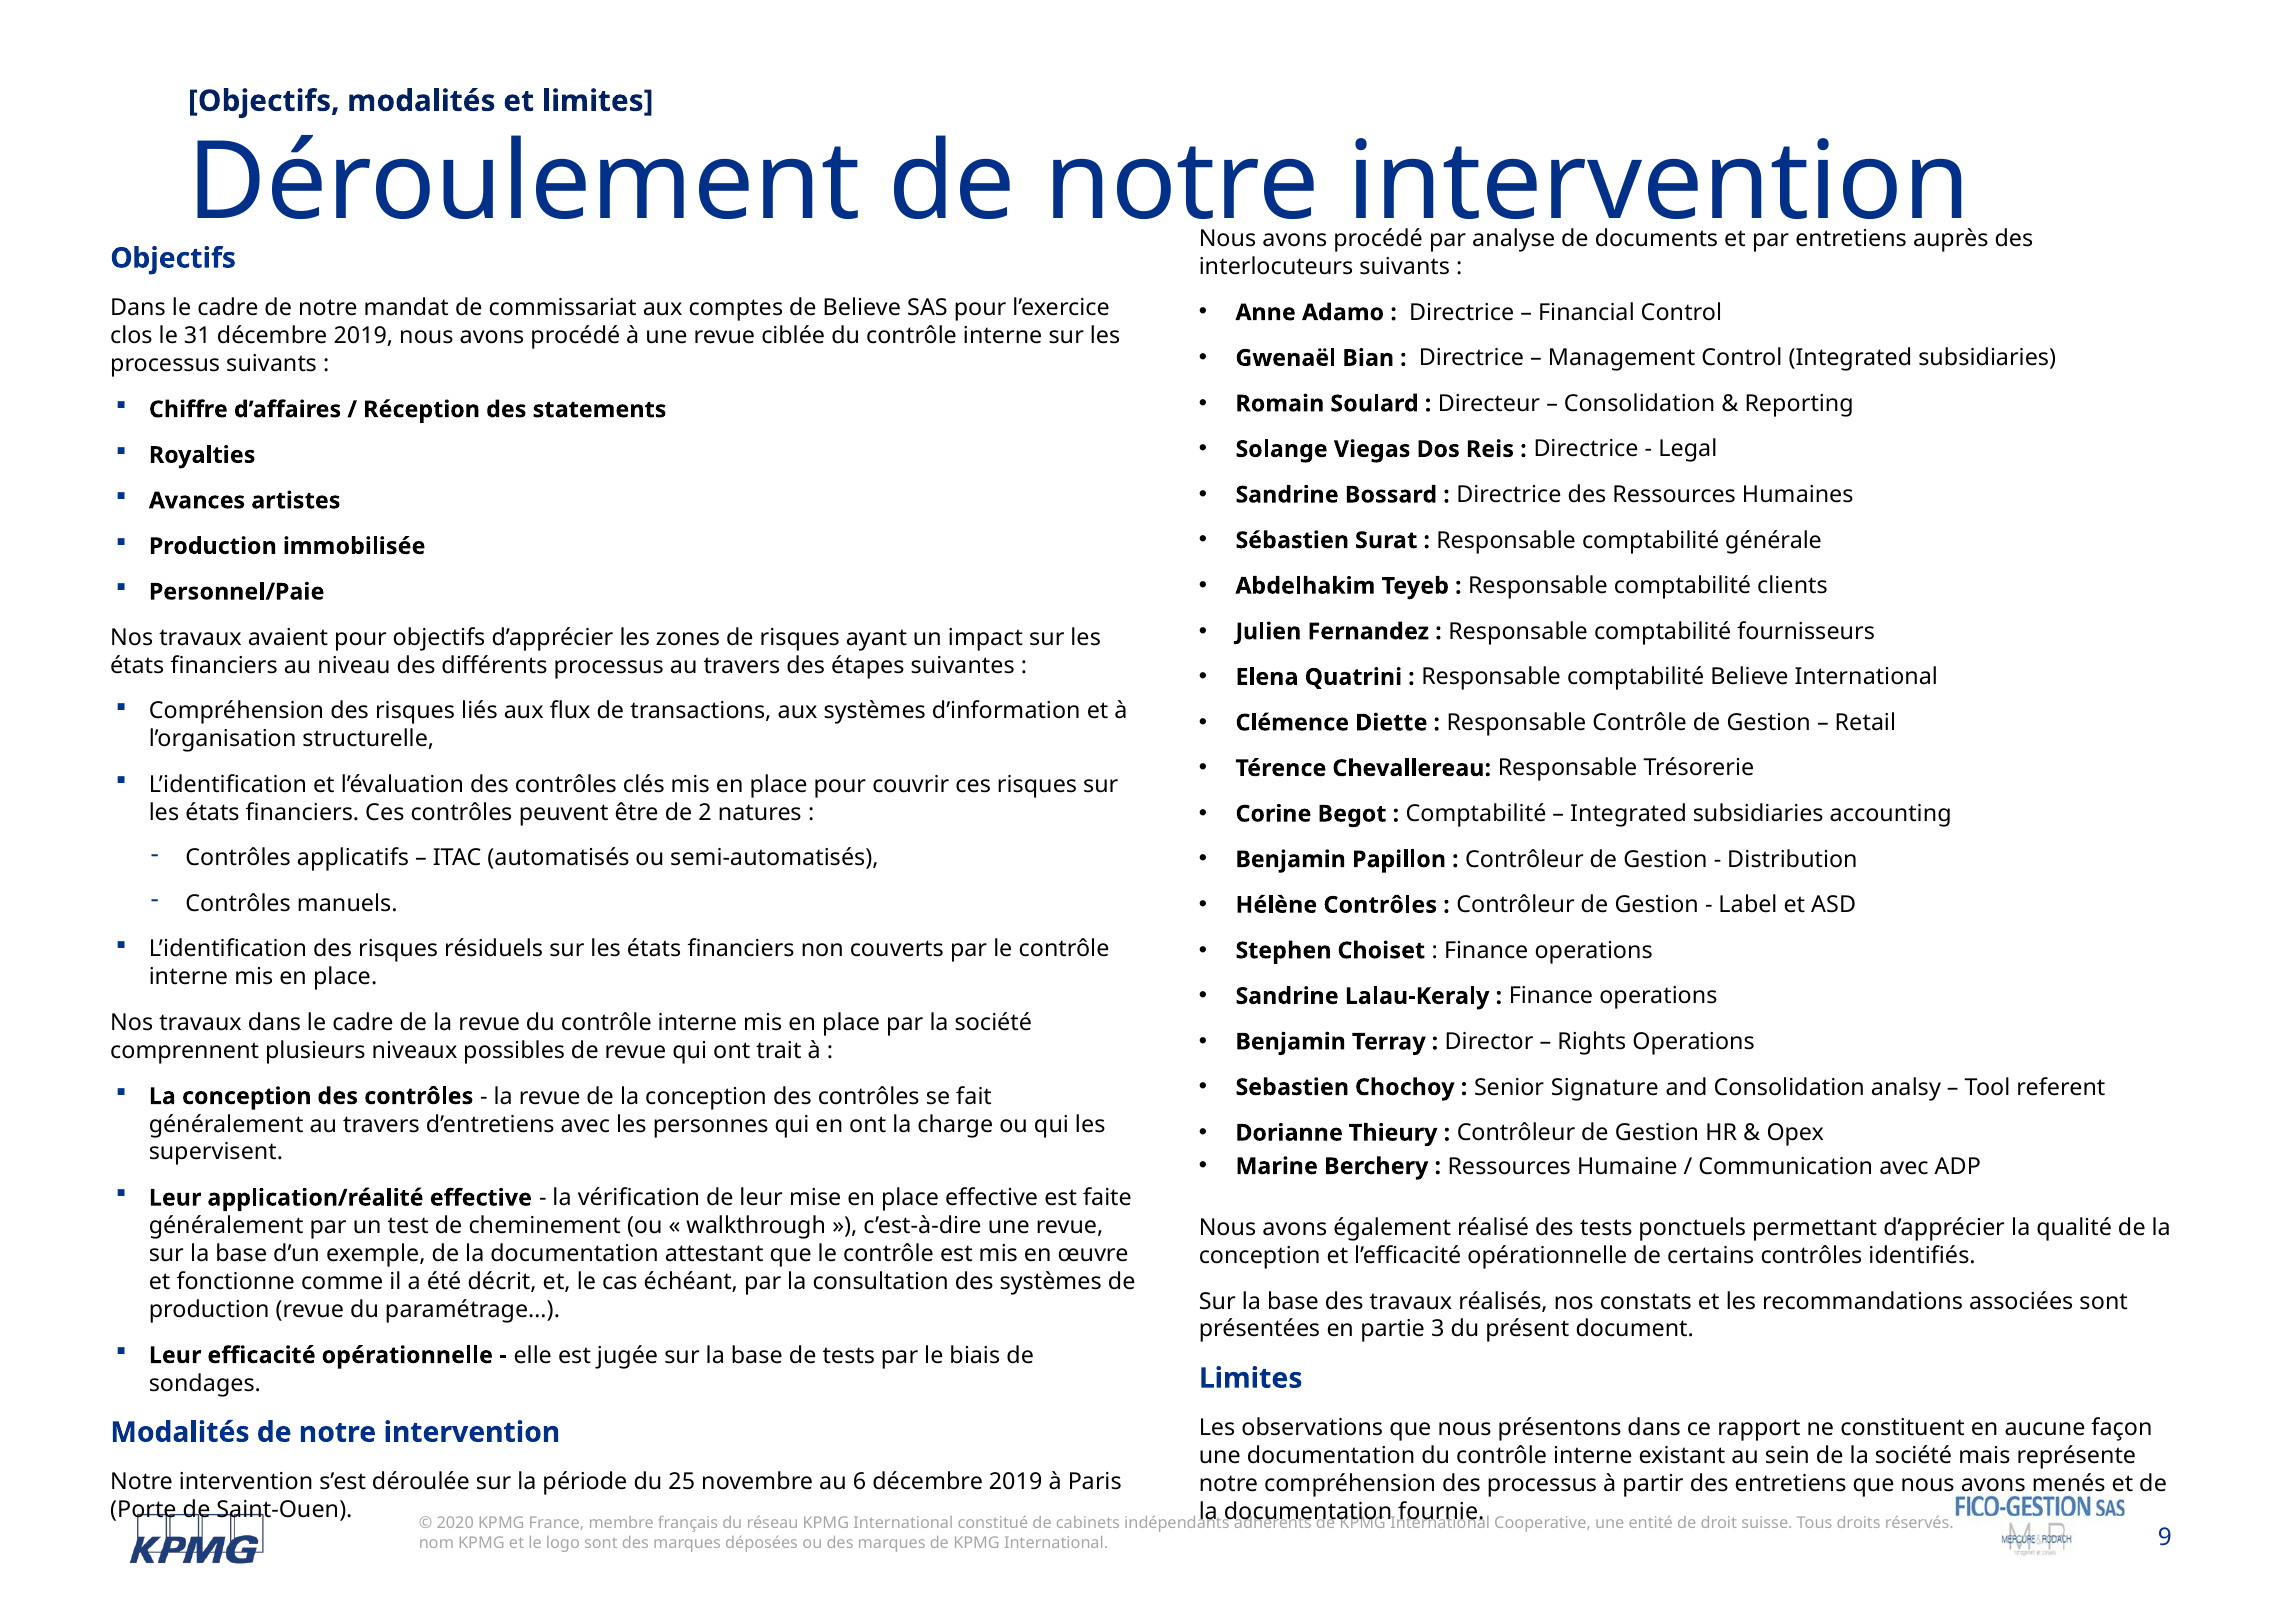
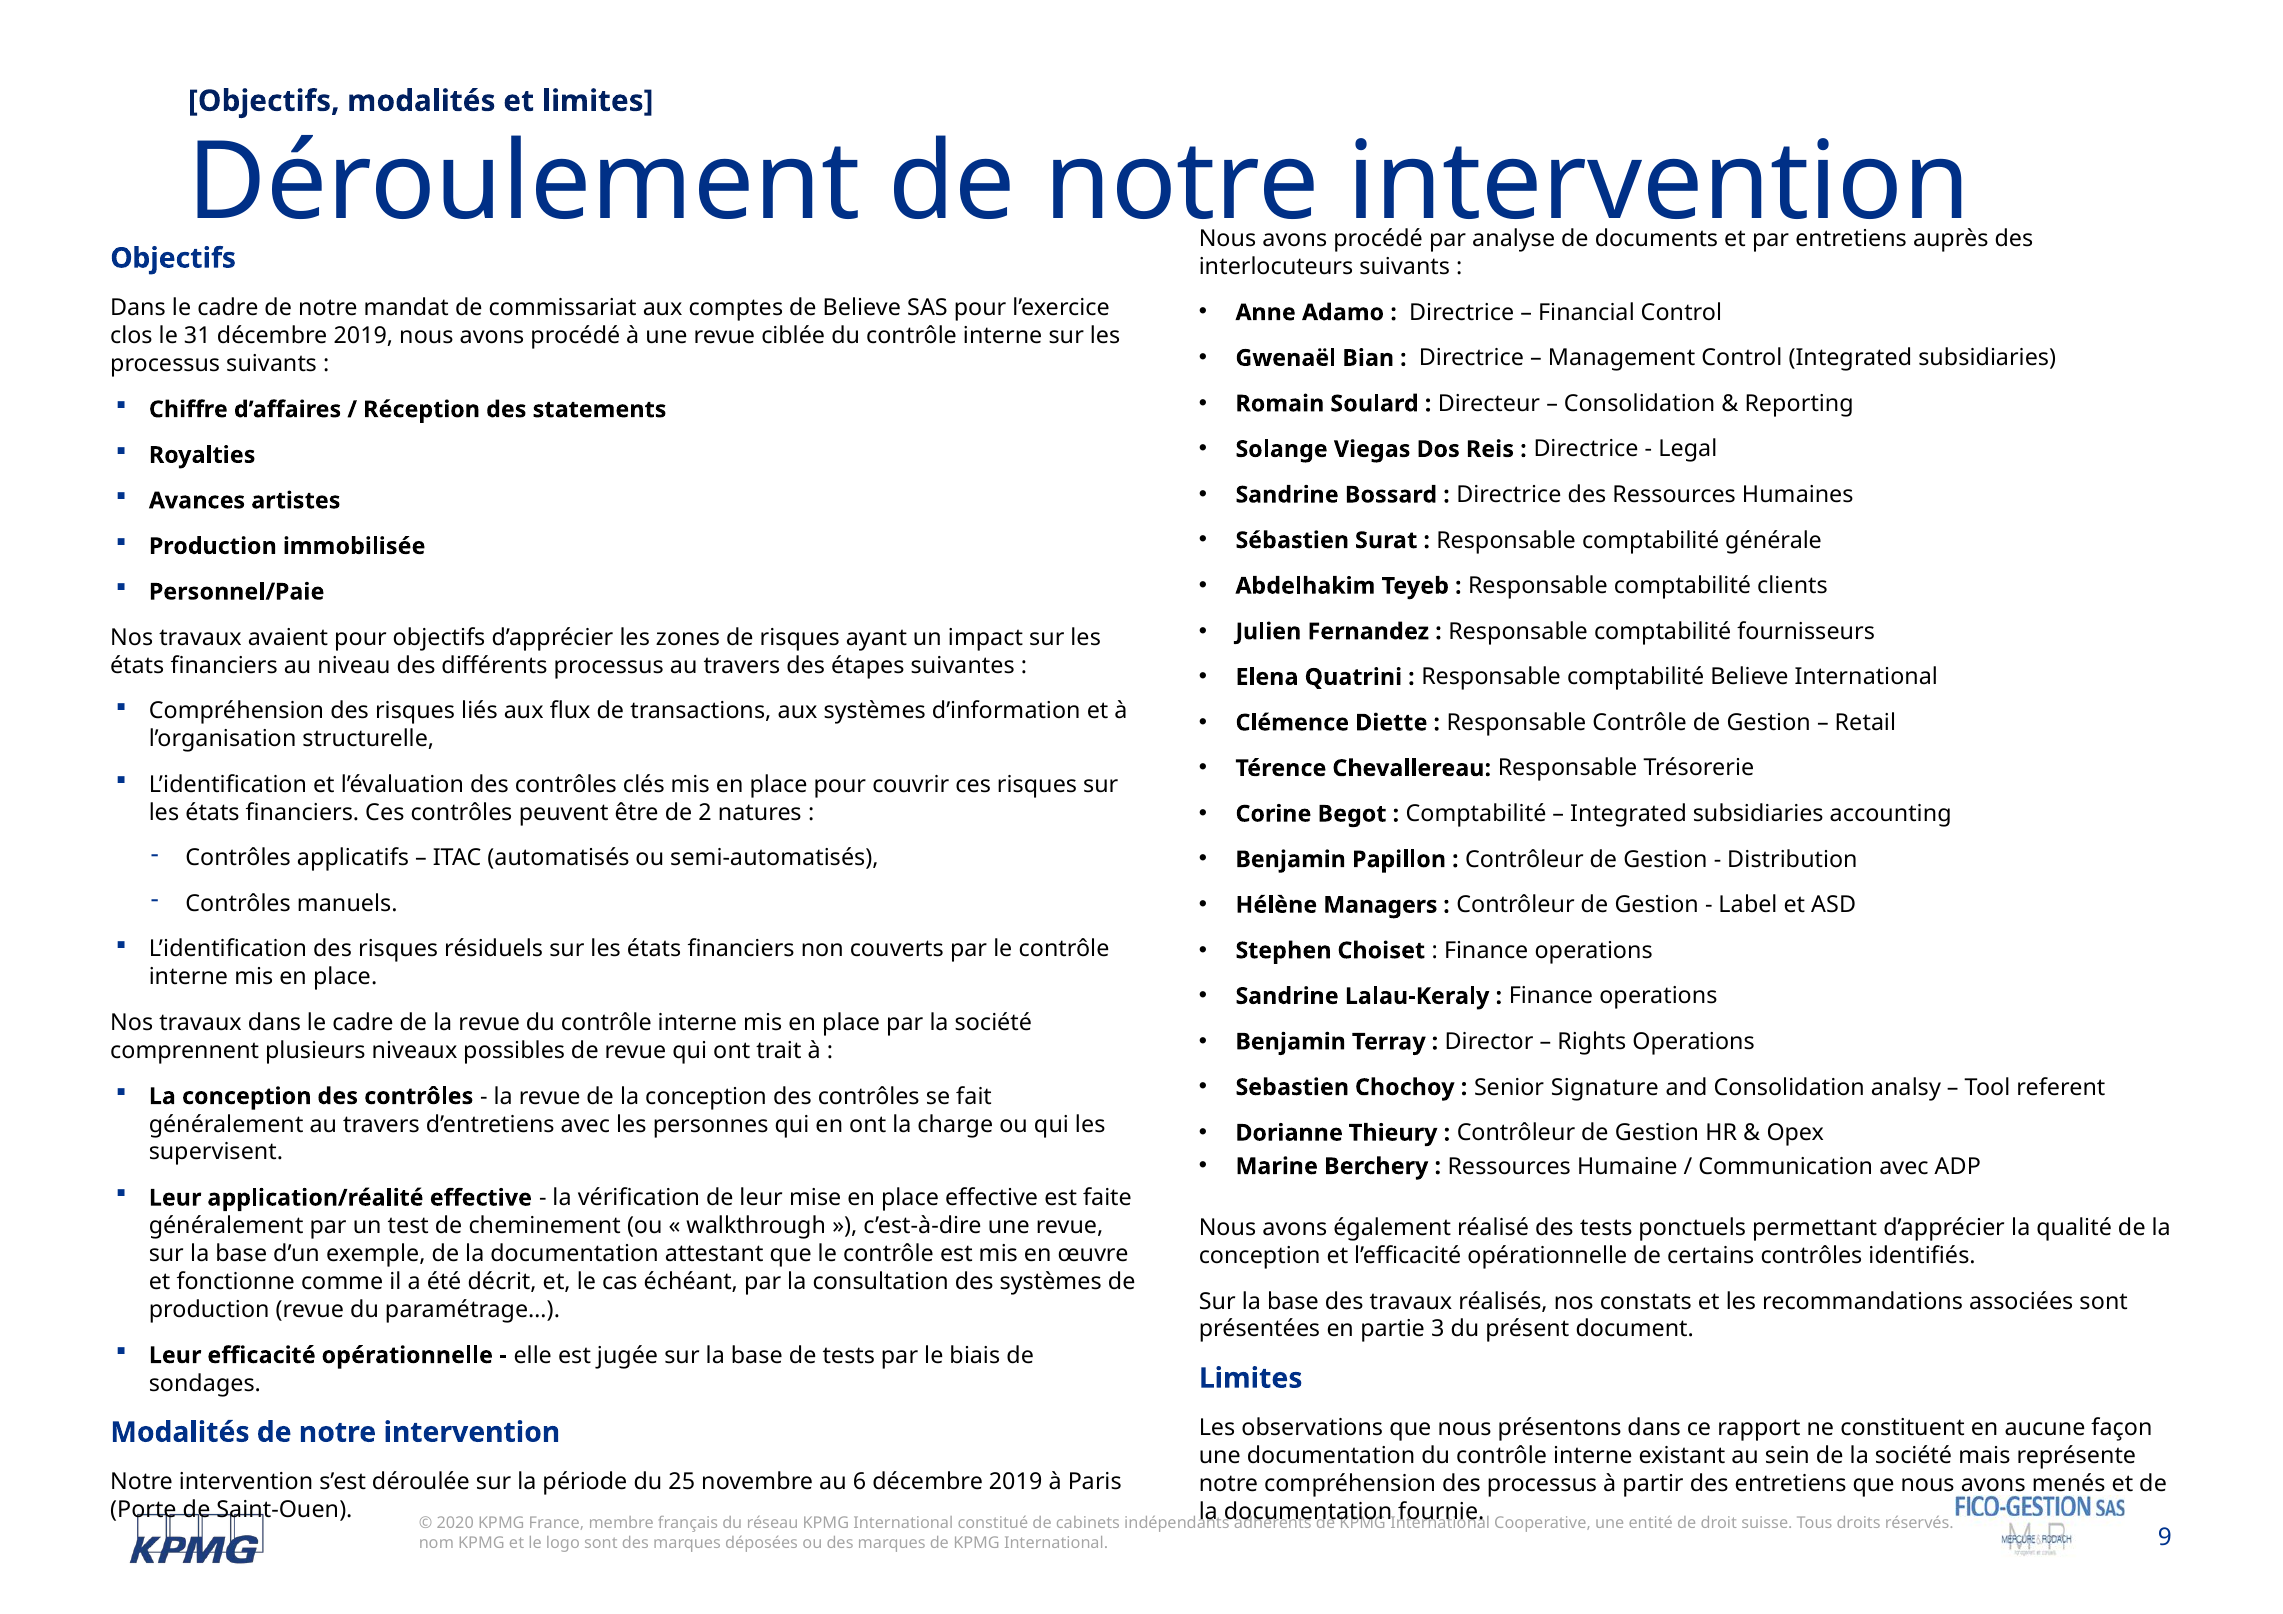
Hélène Contrôles: Contrôles -> Managers
